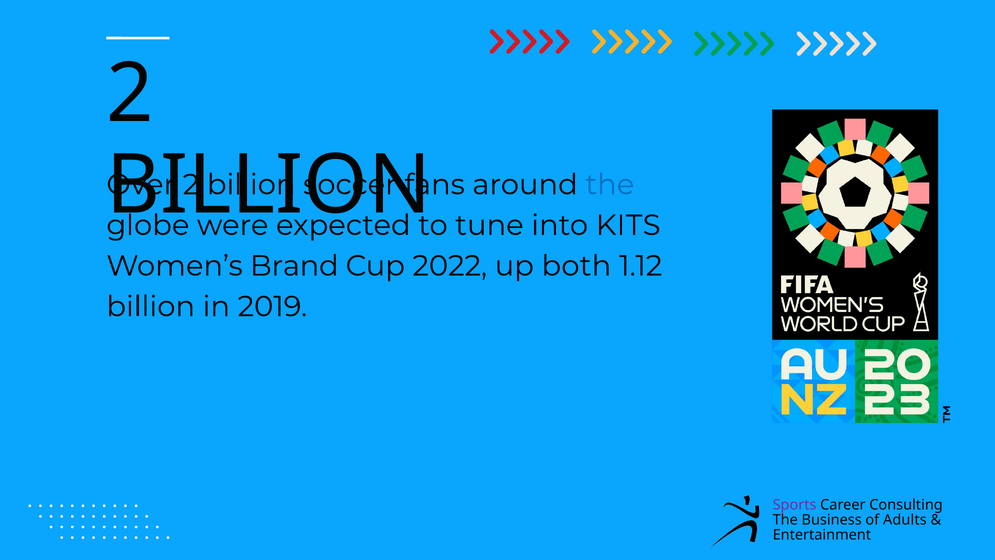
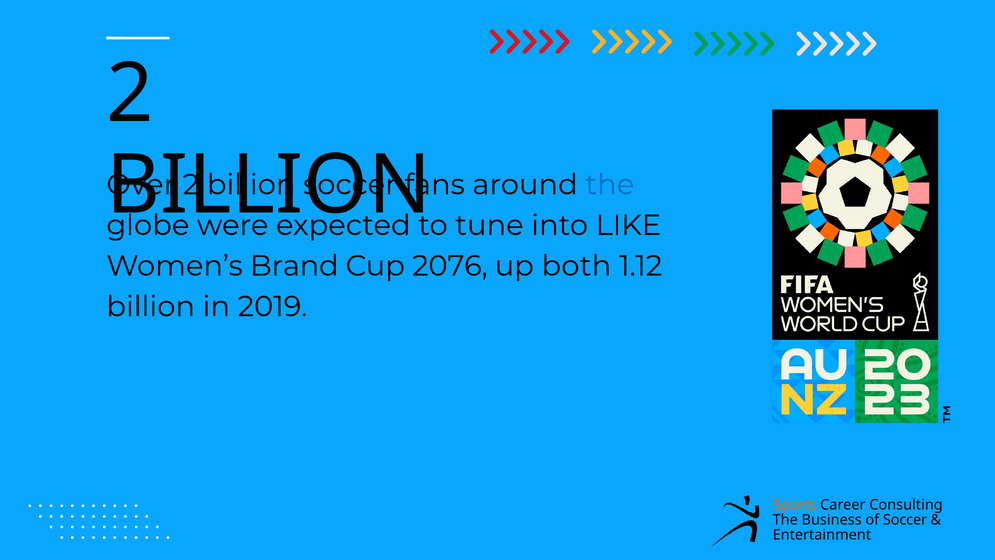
KITS: KITS -> LIKE
2022: 2022 -> 2076
Sports colour: purple -> orange
of Adults: Adults -> Soccer
